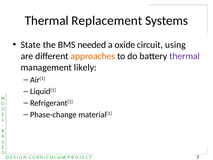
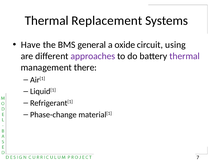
State: State -> Have
needed: needed -> general
approaches colour: orange -> purple
likely: likely -> there
